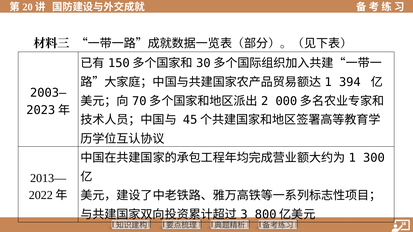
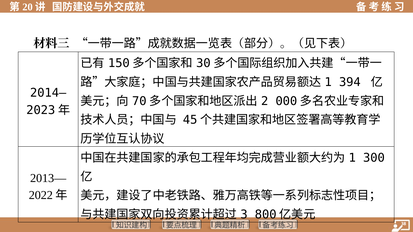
2003—: 2003— -> 2014—
